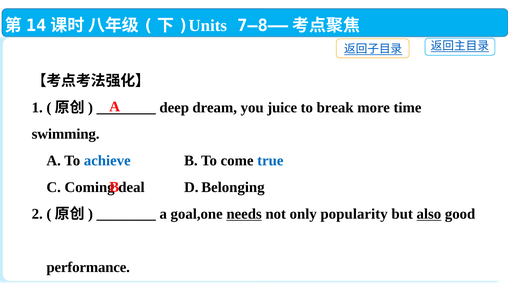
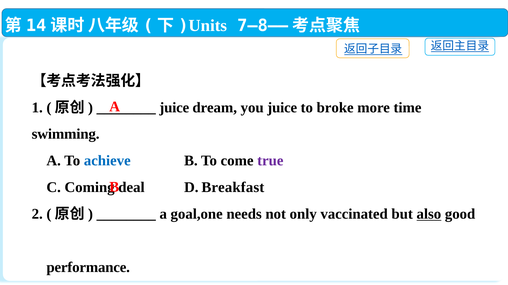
deep at (174, 108): deep -> juice
break: break -> broke
true at (270, 161) colour: blue -> purple
Belonging: Belonging -> Breakfast
needs underline: present -> none
popularity: popularity -> vaccinated
